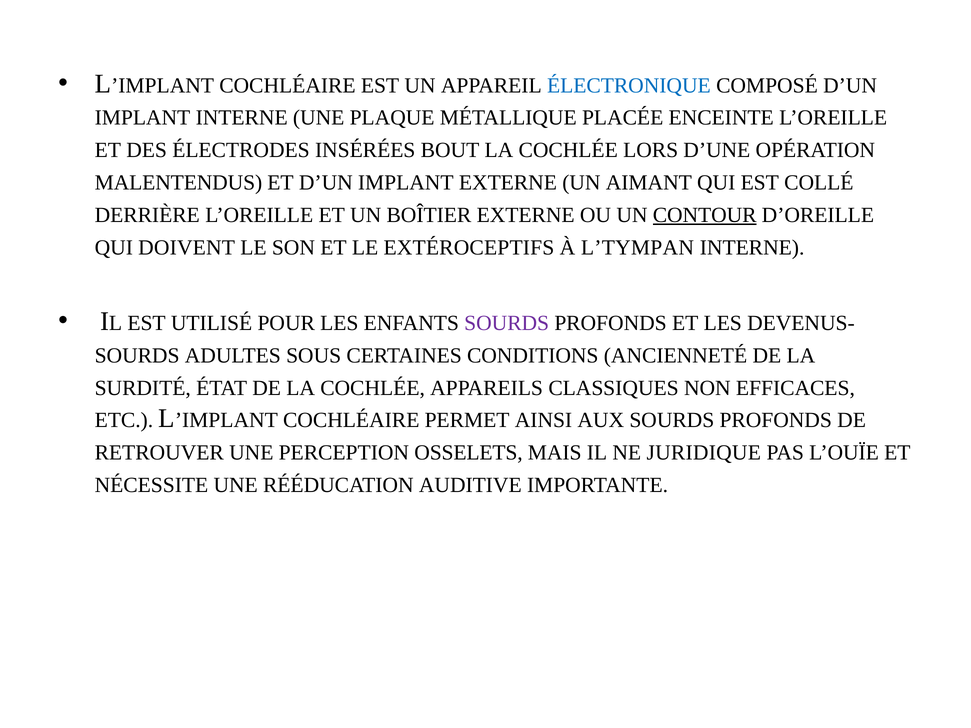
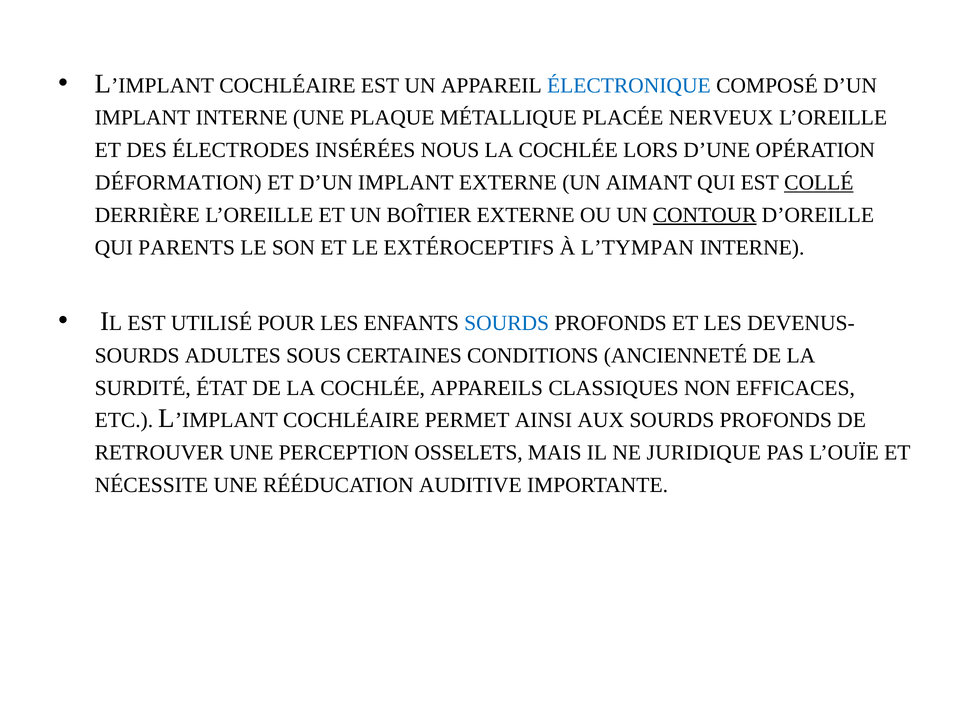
ENCEINTE: ENCEINTE -> NERVEUX
BOUT: BOUT -> NOUS
MALENTENDUS: MALENTENDUS -> DÉFORMATION
COLLÉ underline: none -> present
DOIVENT: DOIVENT -> PARENTS
SOURDS at (507, 323) colour: purple -> blue
